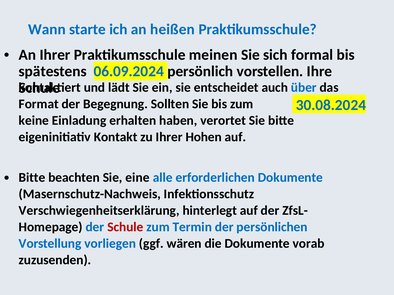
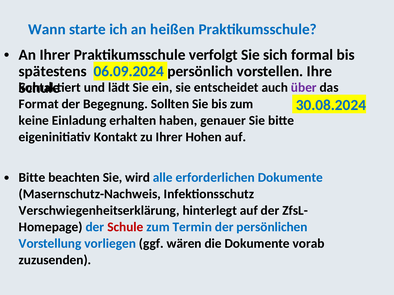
meinen: meinen -> verfolgt
über colour: blue -> purple
verortet: verortet -> genauer
eine: eine -> wird
